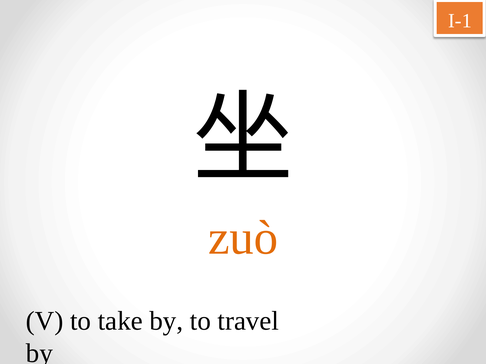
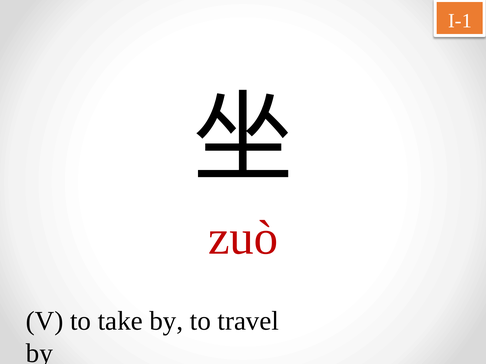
zuò colour: orange -> red
